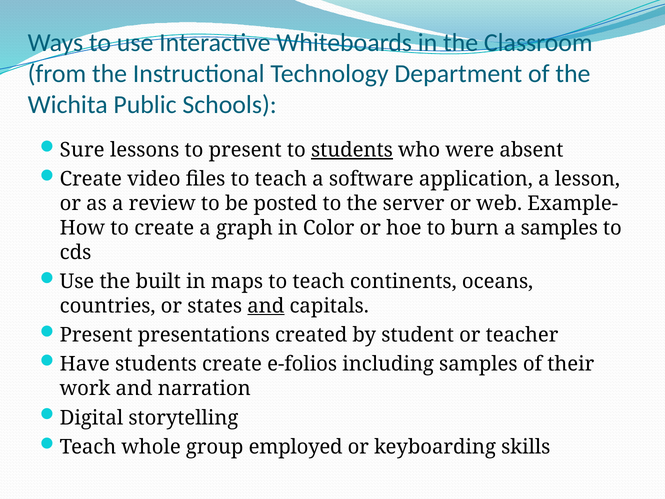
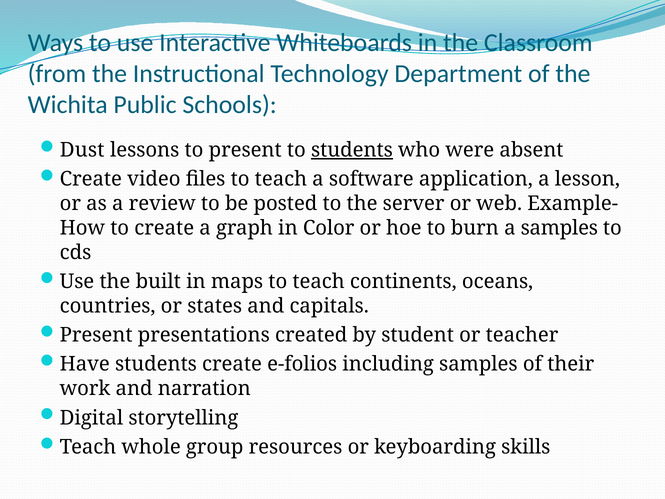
Sure: Sure -> Dust
and at (266, 306) underline: present -> none
employed: employed -> resources
